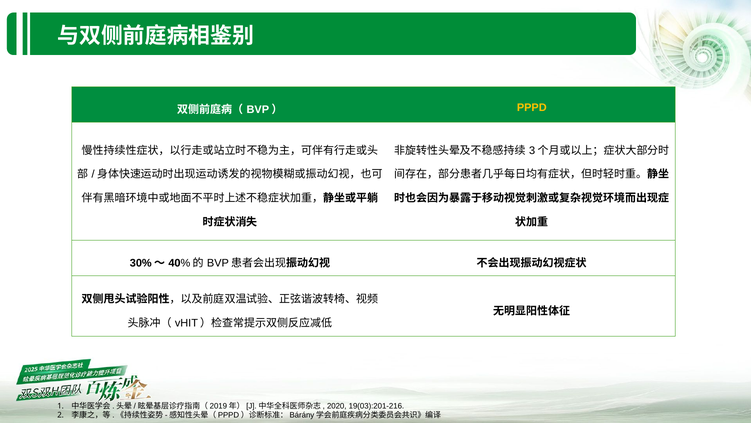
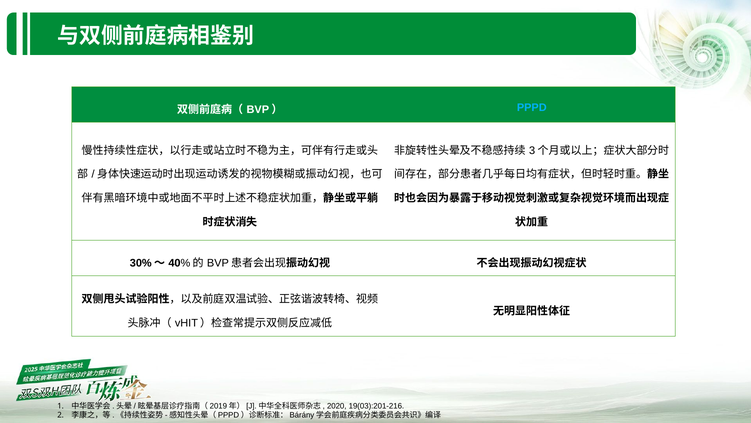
PPPD colour: yellow -> light blue
